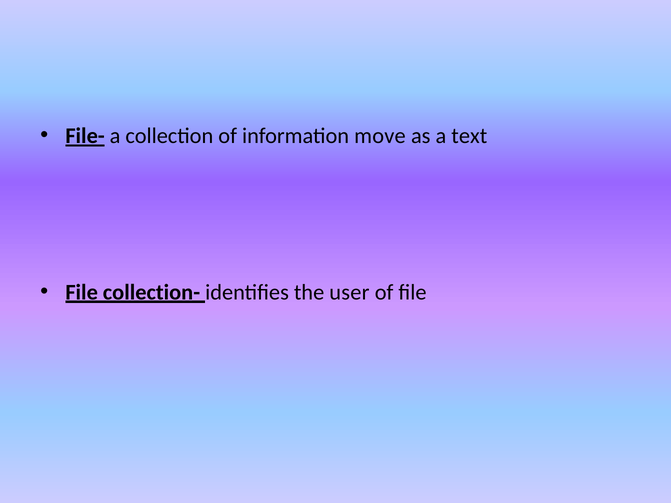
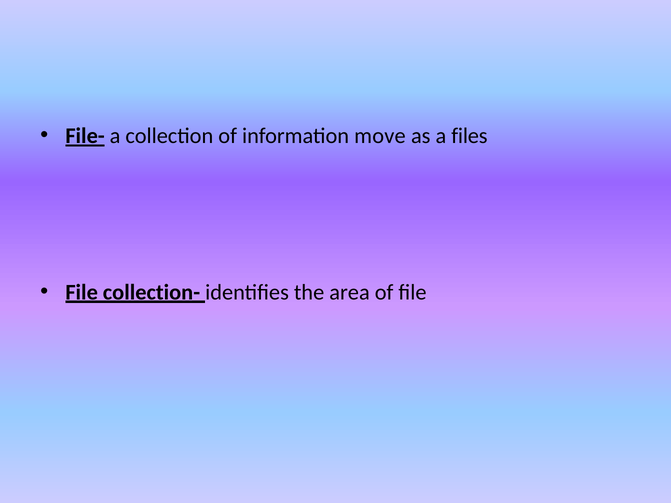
text: text -> files
user: user -> area
